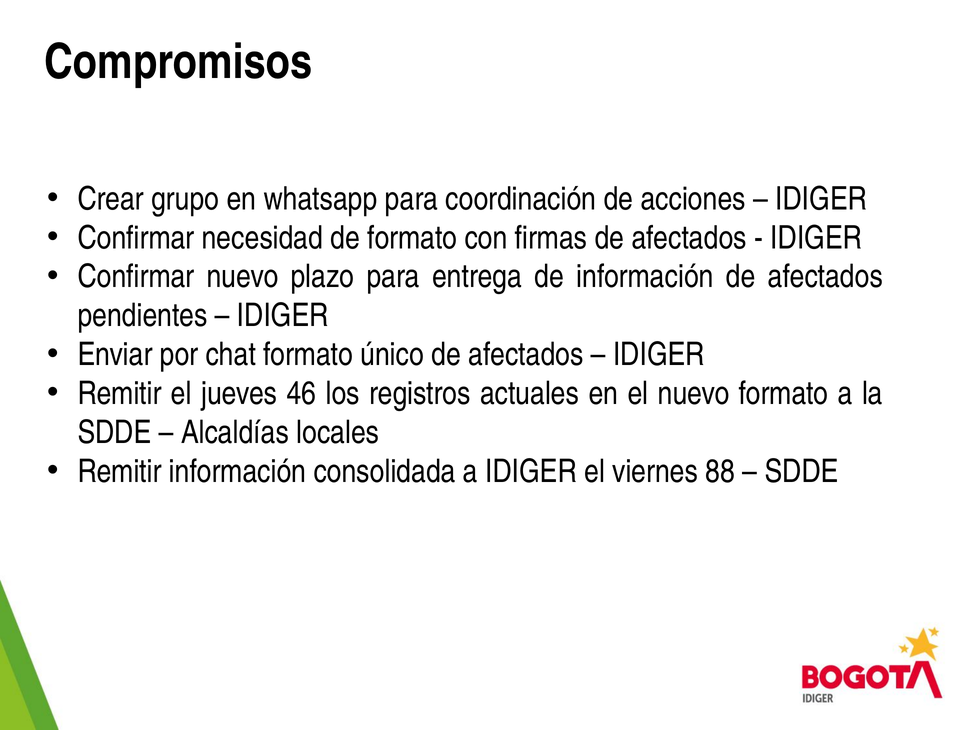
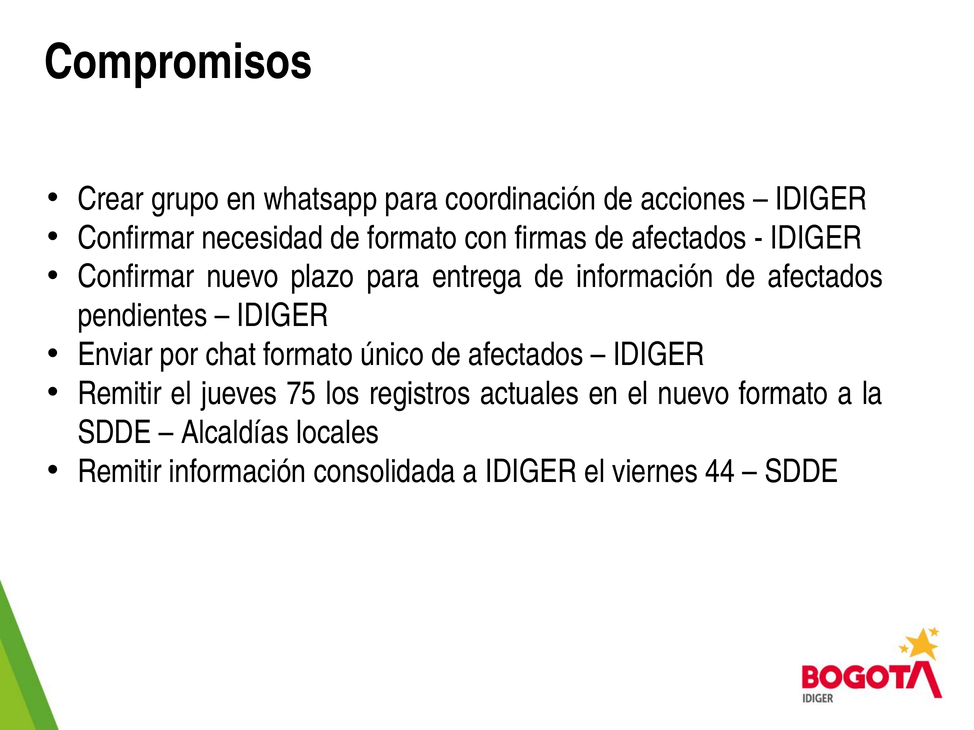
46: 46 -> 75
88: 88 -> 44
